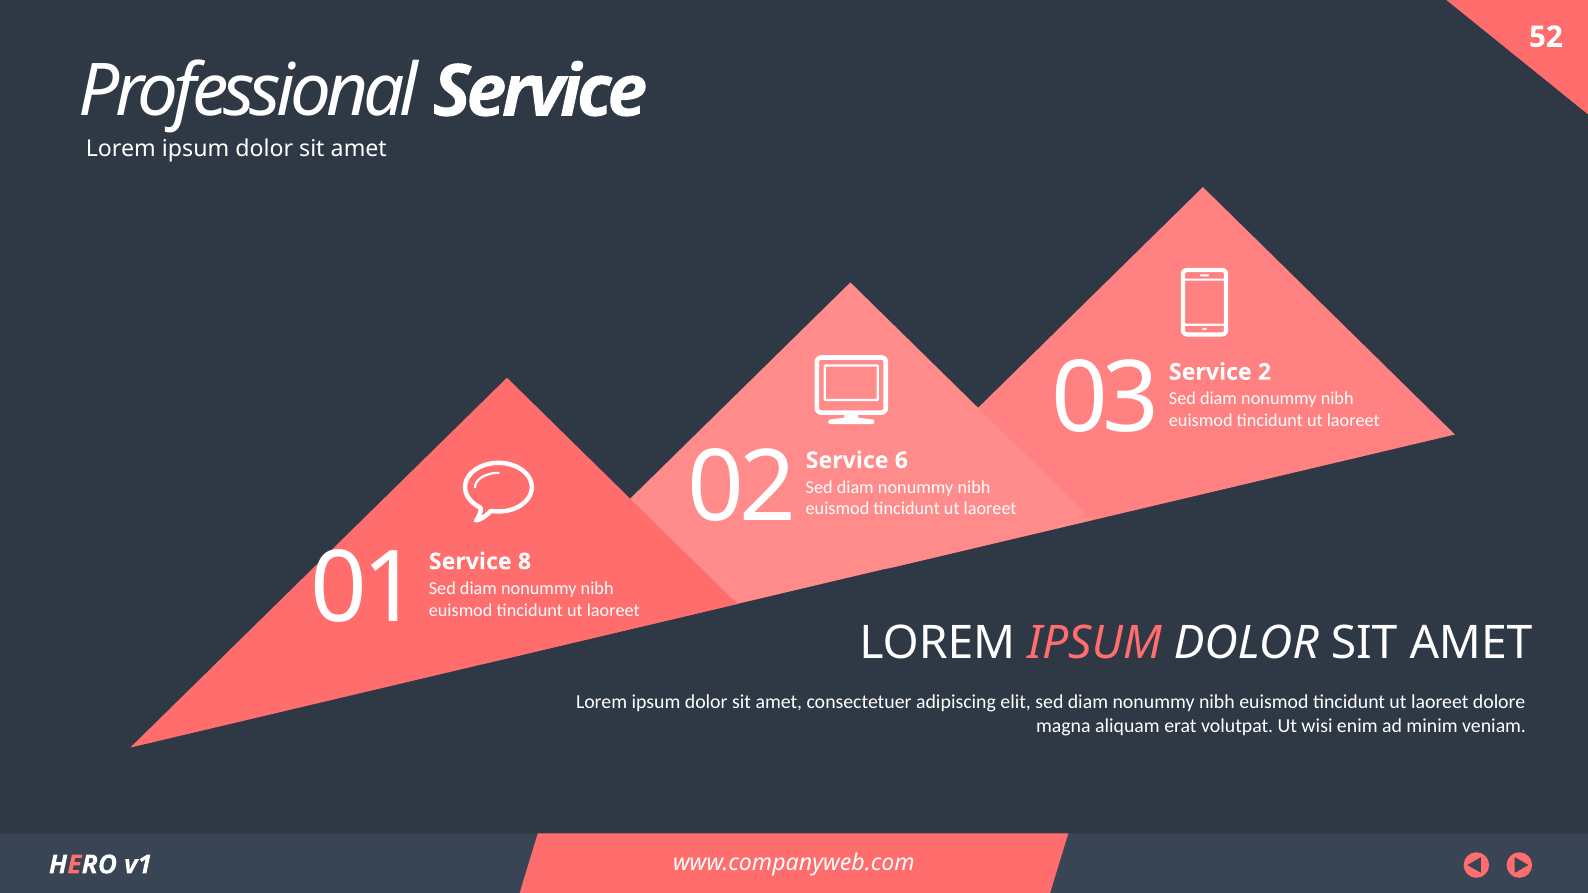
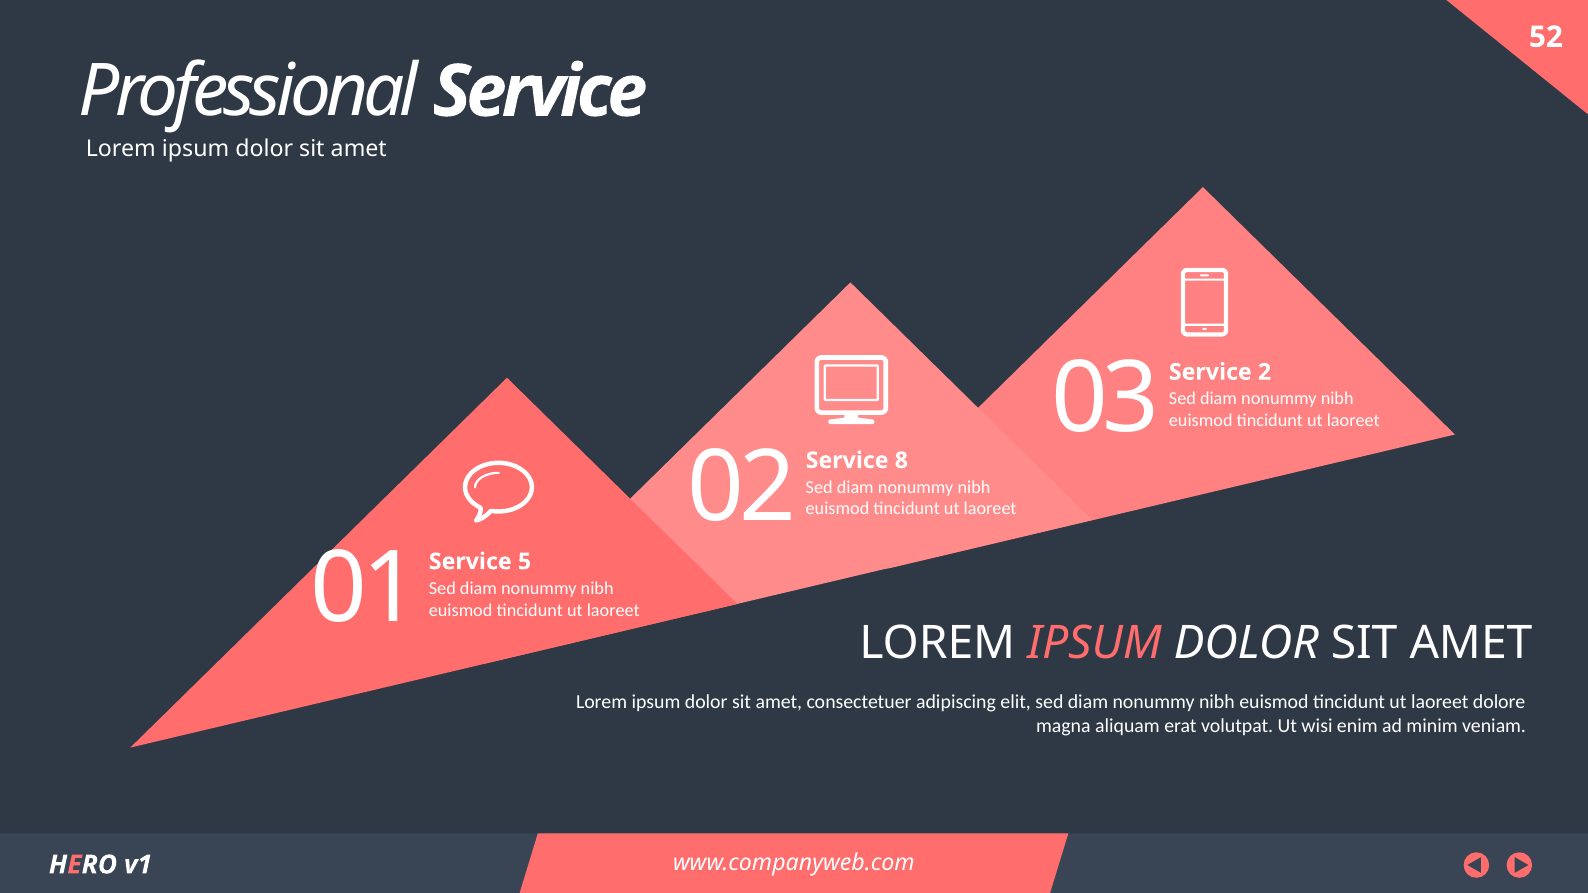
6: 6 -> 8
8: 8 -> 5
